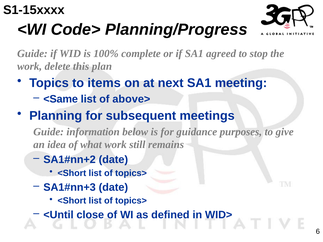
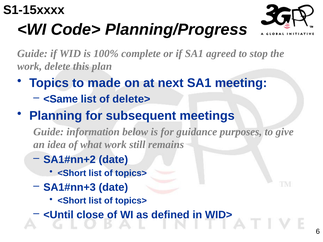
items: items -> made
above>: above> -> delete>
